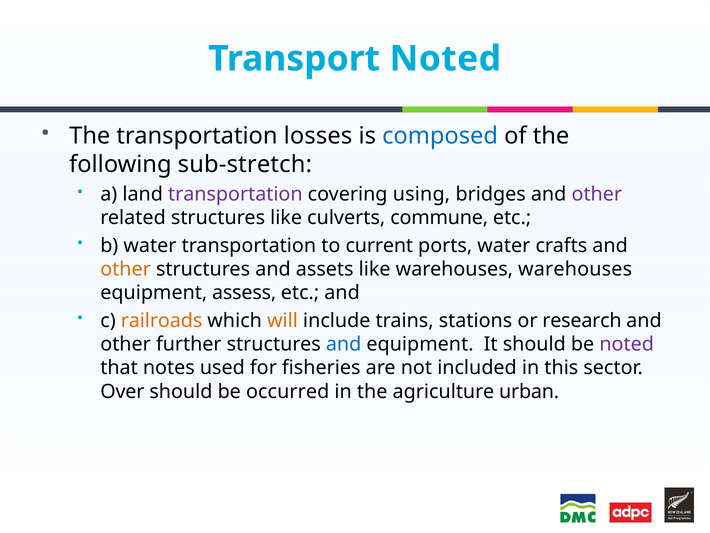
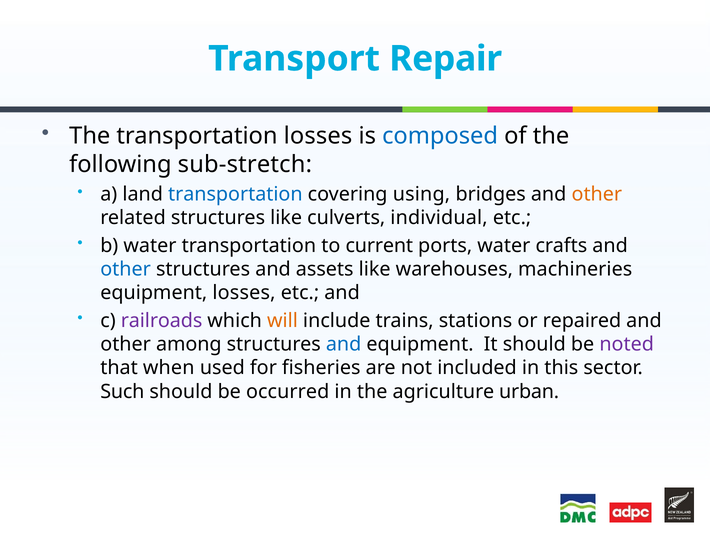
Transport Noted: Noted -> Repair
transportation at (235, 194) colour: purple -> blue
other at (597, 194) colour: purple -> orange
commune: commune -> individual
other at (126, 269) colour: orange -> blue
warehouses warehouses: warehouses -> machineries
equipment assess: assess -> losses
railroads colour: orange -> purple
research: research -> repaired
further: further -> among
notes: notes -> when
Over: Over -> Such
